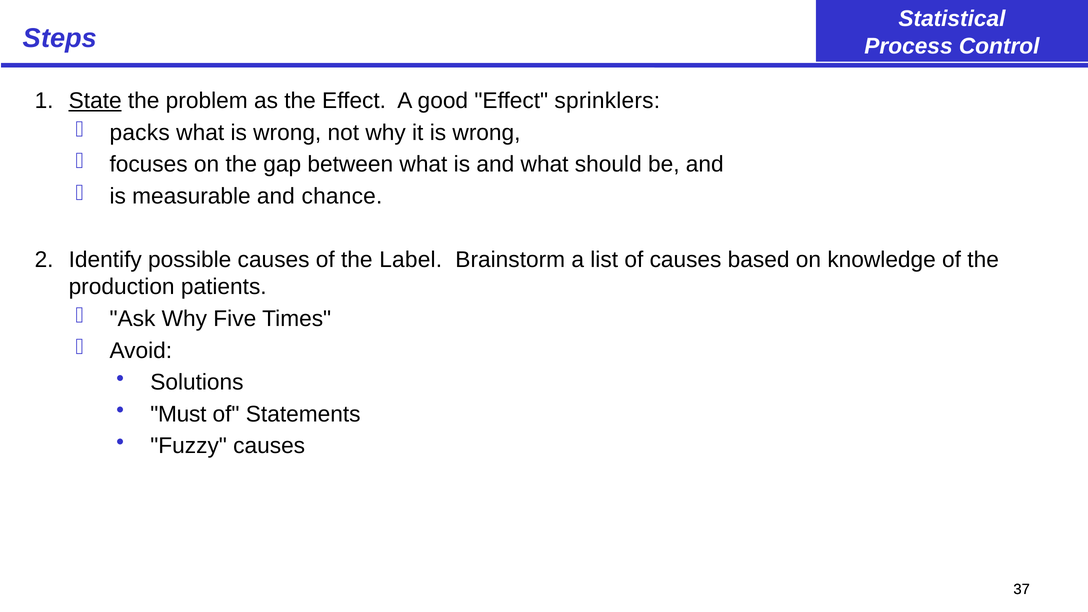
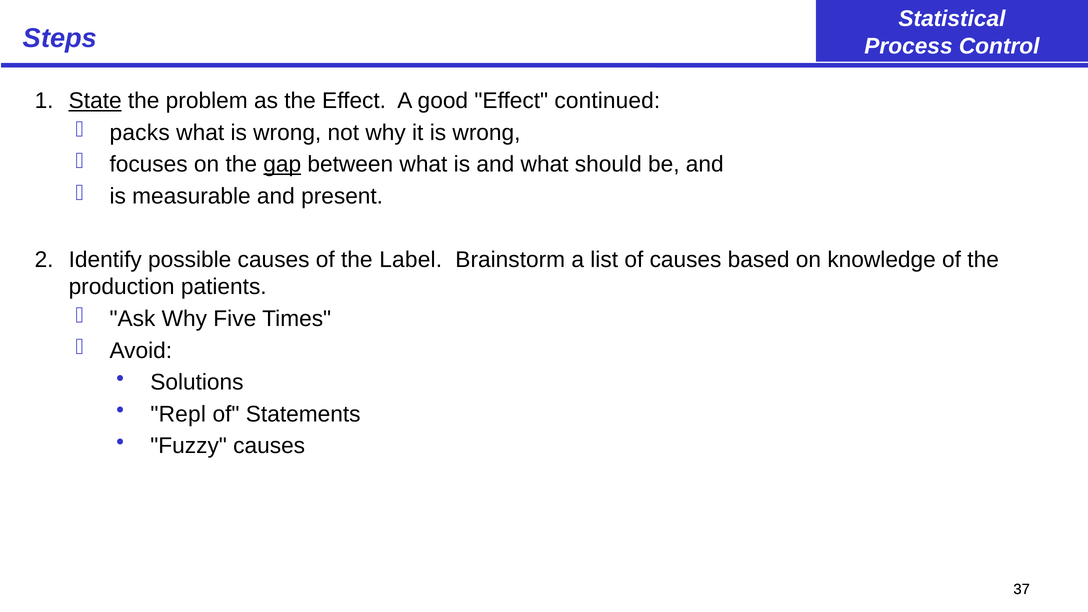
sprinklers: sprinklers -> continued
gap underline: none -> present
chance: chance -> present
Must: Must -> Repl
